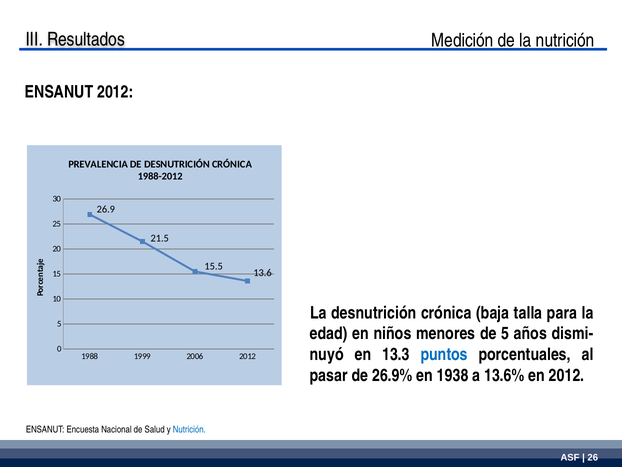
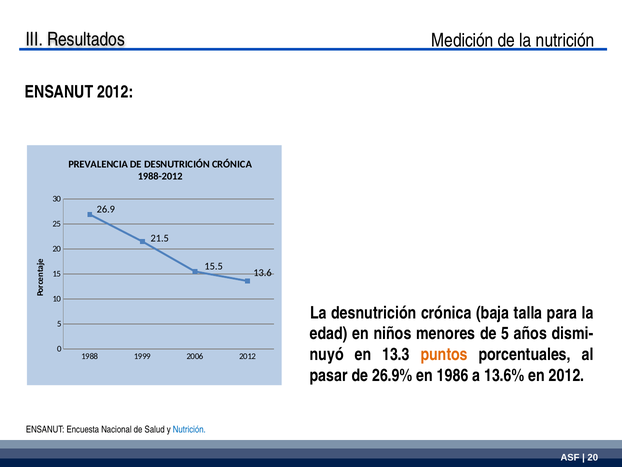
puntos colour: blue -> orange
1938: 1938 -> 1986
26 at (593, 457): 26 -> 20
